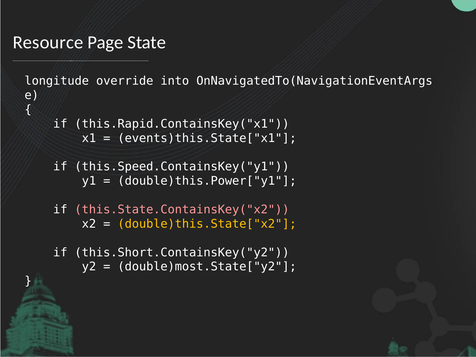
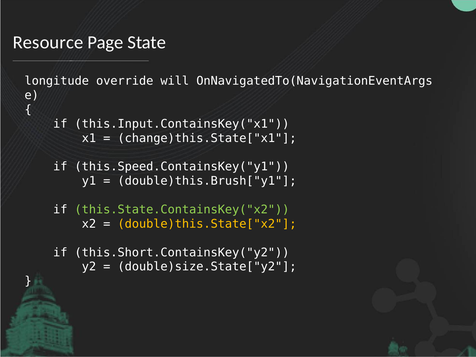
into: into -> will
this.Rapid.ContainsKey("x1: this.Rapid.ContainsKey("x1 -> this.Input.ContainsKey("x1
events)this.State["x1: events)this.State["x1 -> change)this.State["x1
double)this.Power["y1: double)this.Power["y1 -> double)this.Brush["y1
this.State.ContainsKey("x2 colour: pink -> light green
double)most.State["y2: double)most.State["y2 -> double)size.State["y2
